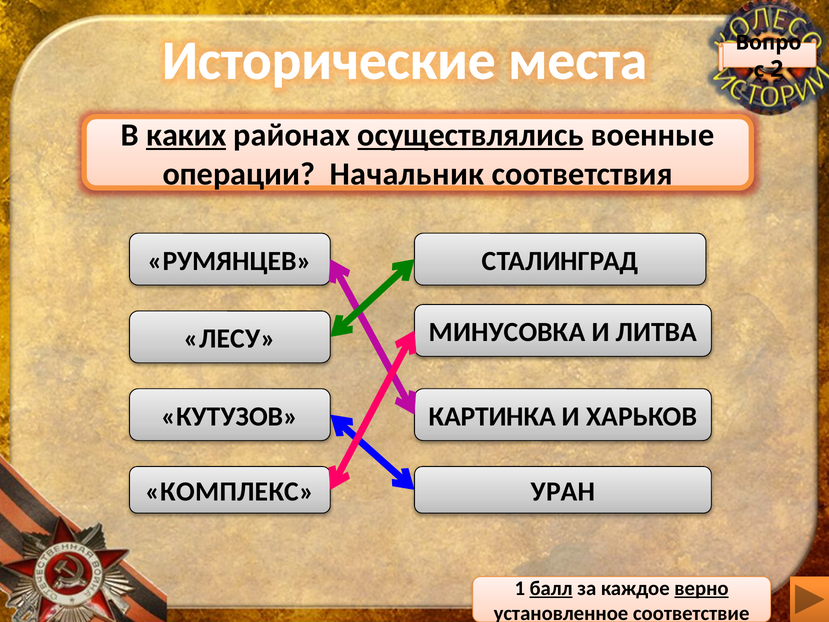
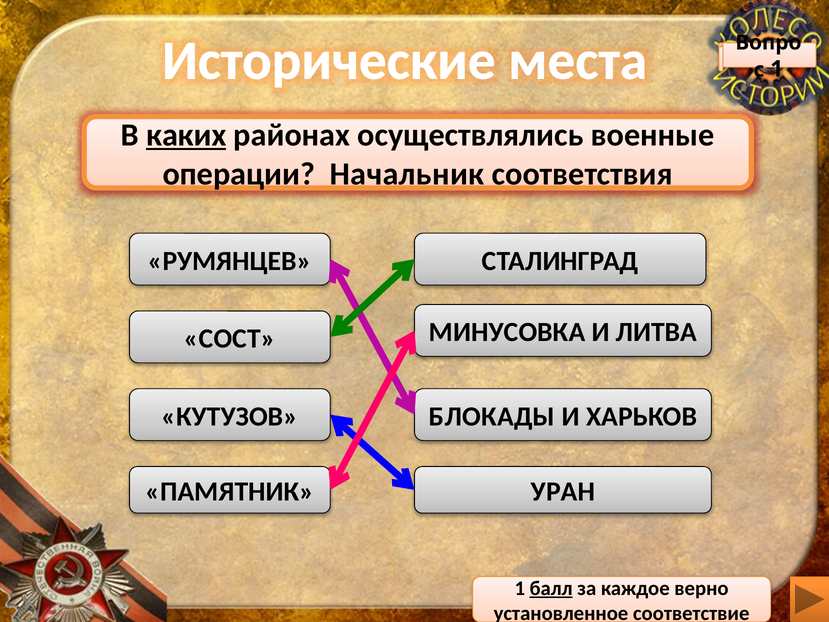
2 at (777, 69): 2 -> 1
осуществлялись underline: present -> none
ЛЕСУ: ЛЕСУ -> СОСТ
КАРТИНКА: КАРТИНКА -> БЛОКАДЫ
КОМПЛЕКС: КОМПЛЕКС -> ПАМЯТНИК
верно underline: present -> none
